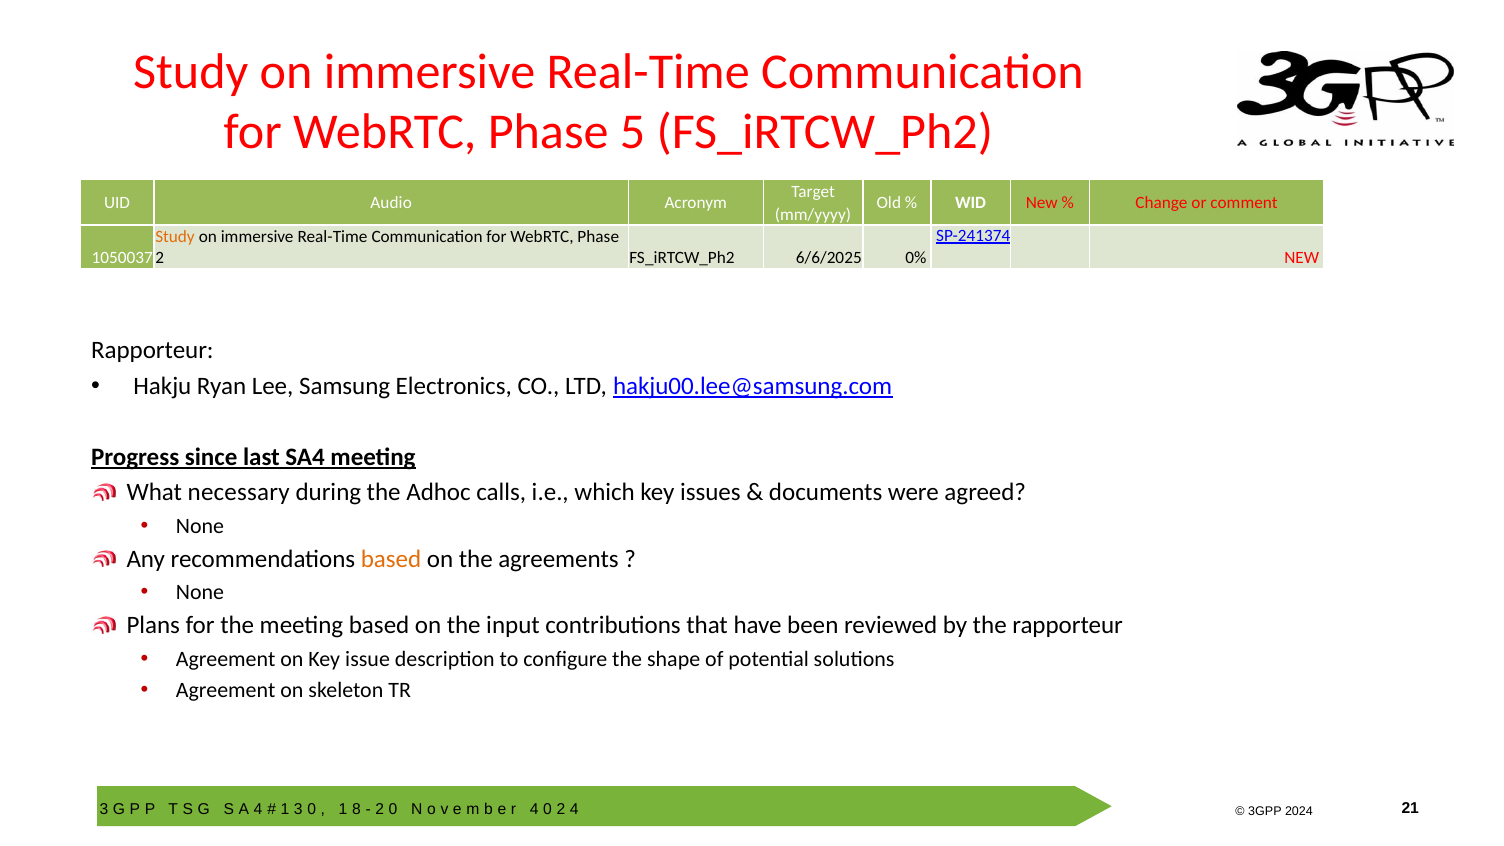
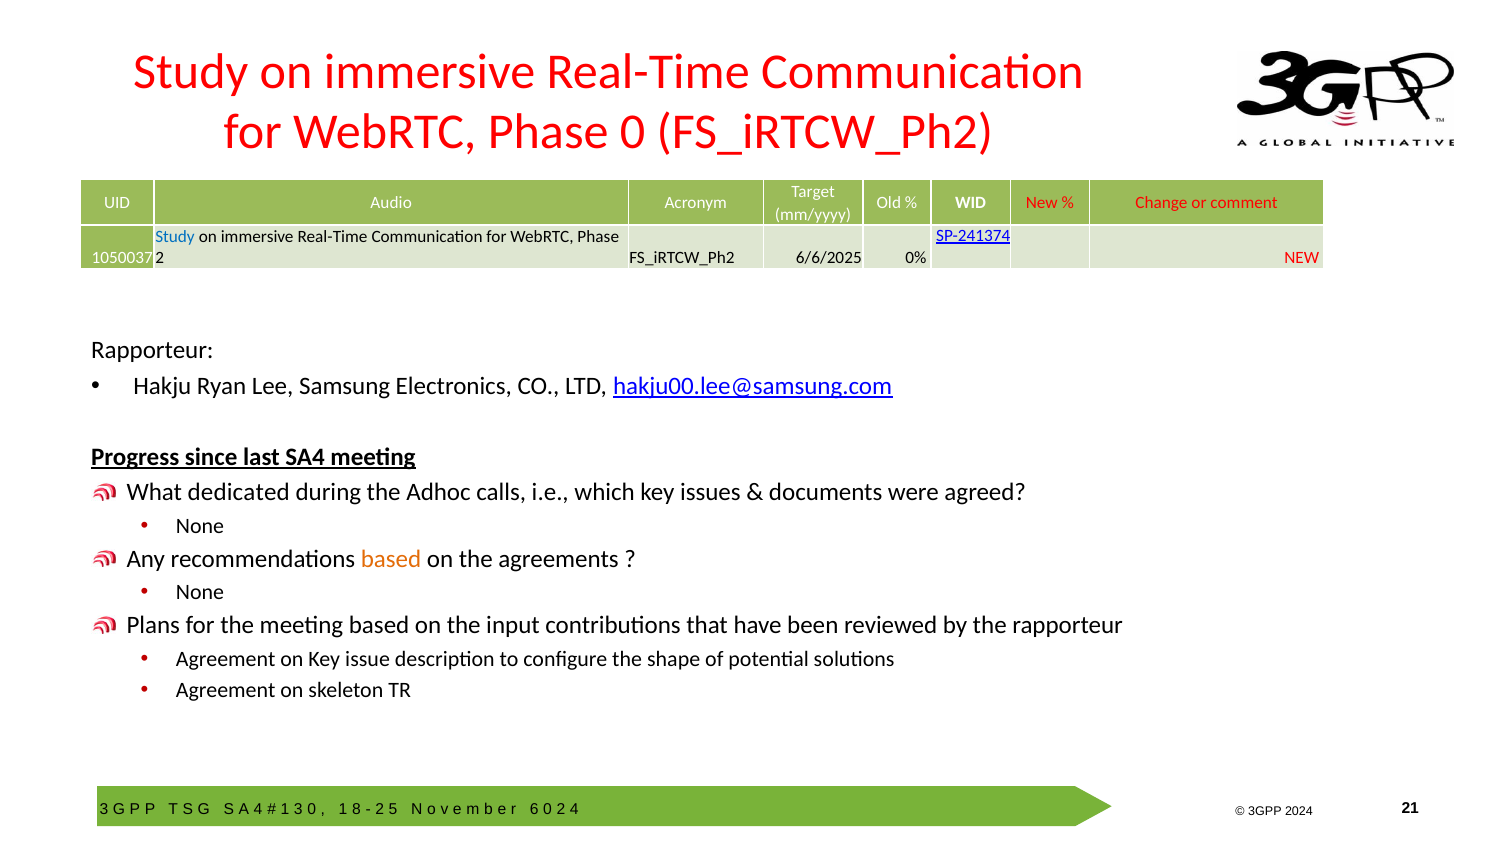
Phase 5: 5 -> 0
Study at (175, 237) colour: orange -> blue
necessary: necessary -> dedicated
2 0: 0 -> 5
4 at (534, 809): 4 -> 6
